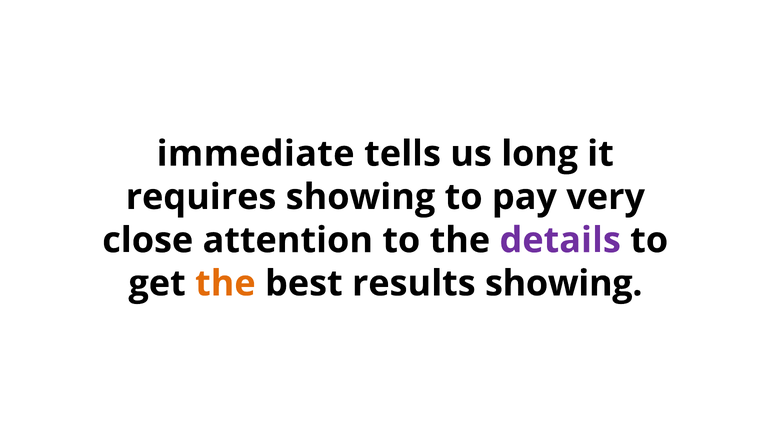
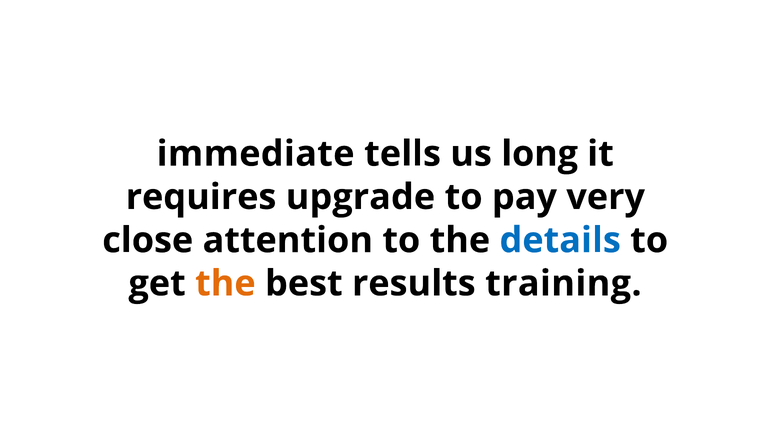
requires showing: showing -> upgrade
details colour: purple -> blue
results showing: showing -> training
